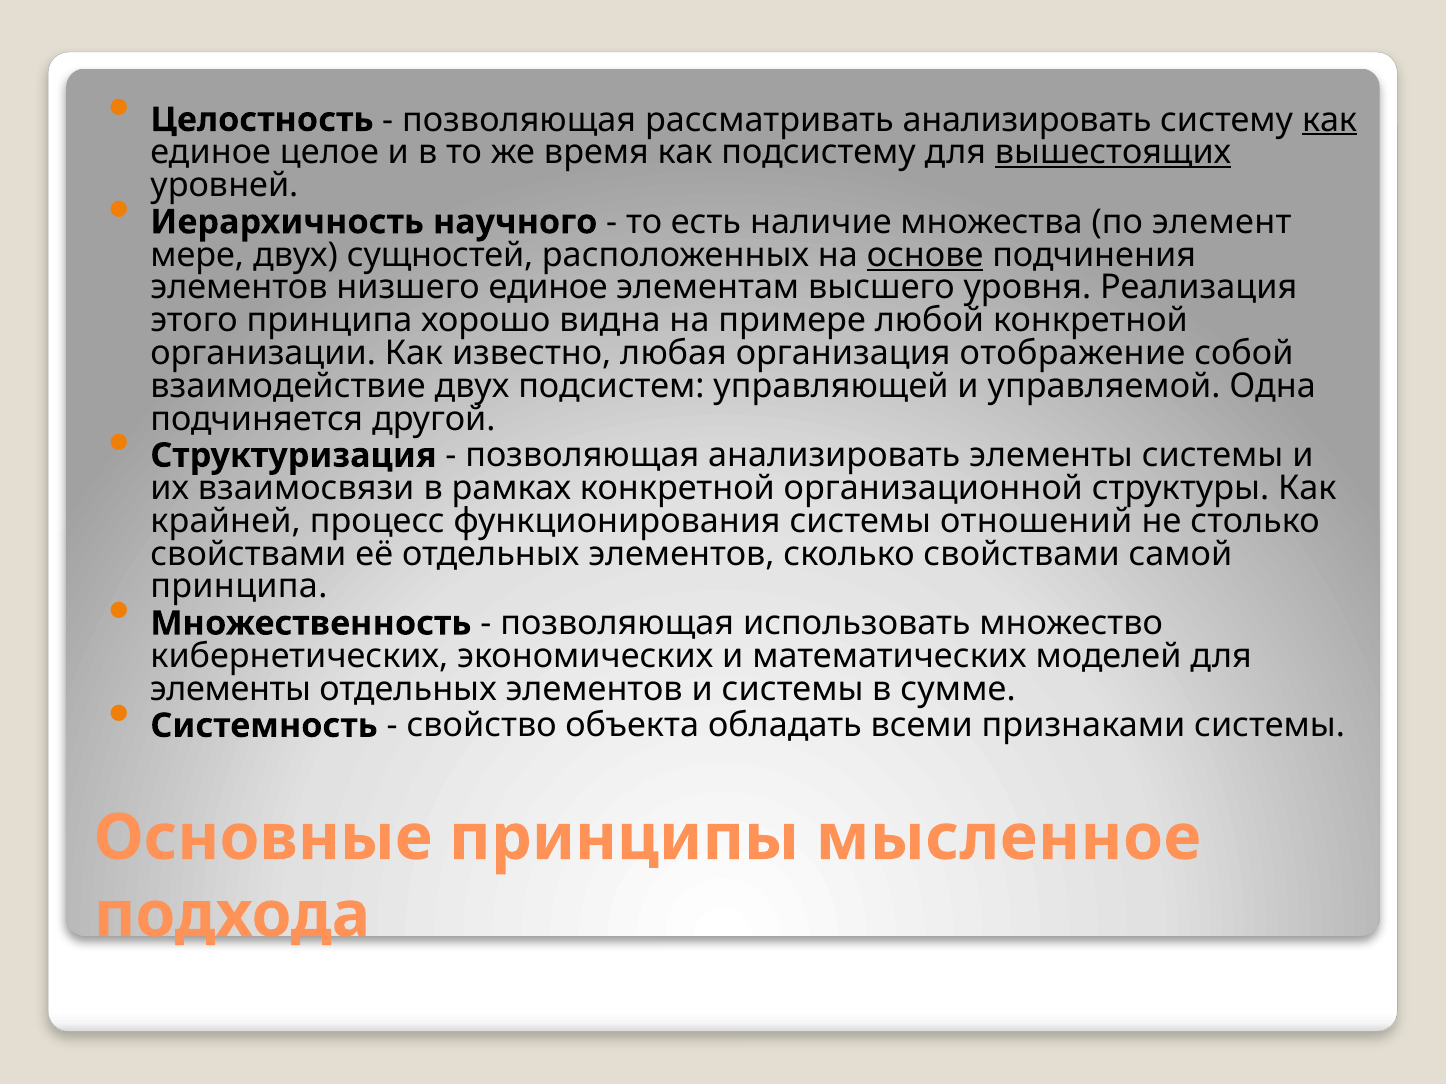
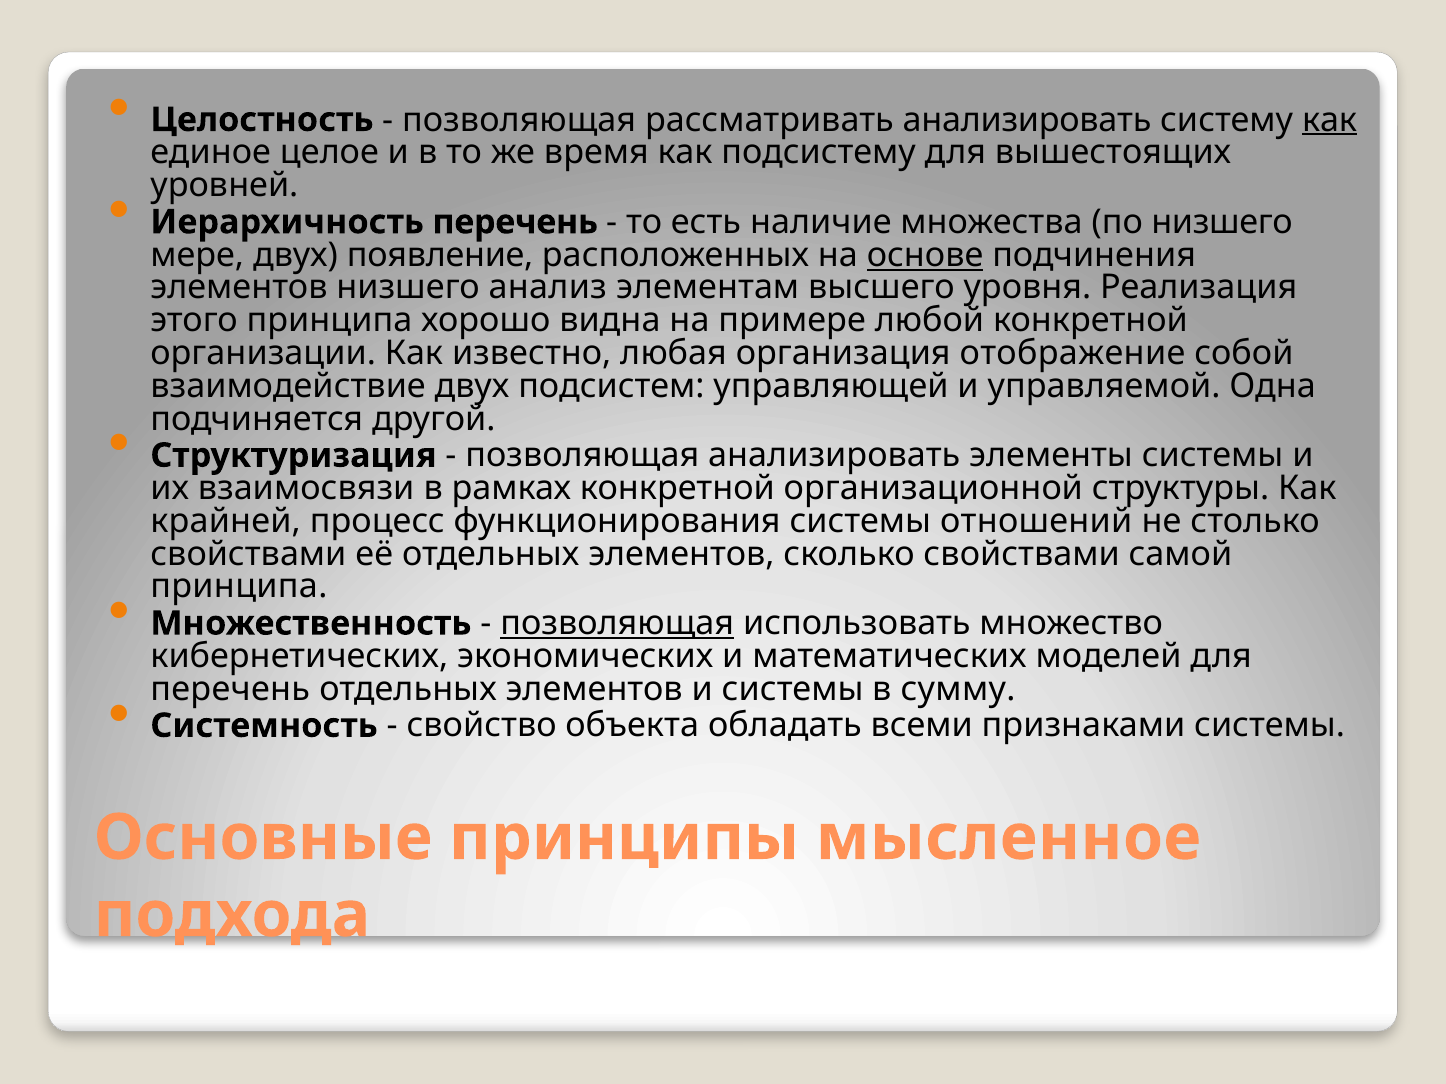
вышестоящих underline: present -> none
Иерархичность научного: научного -> перечень
по элемент: элемент -> низшего
сущностей: сущностей -> появление
низшего единое: единое -> анализ
позволяющая at (617, 624) underline: none -> present
элементы at (231, 689): элементы -> перечень
сумме: сумме -> сумму
